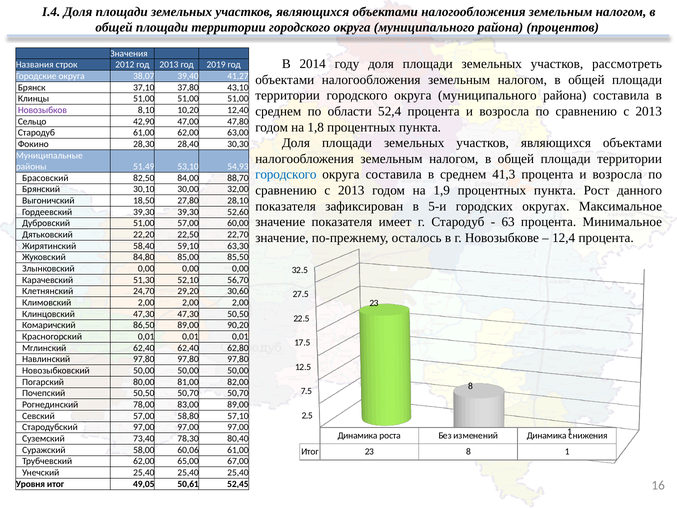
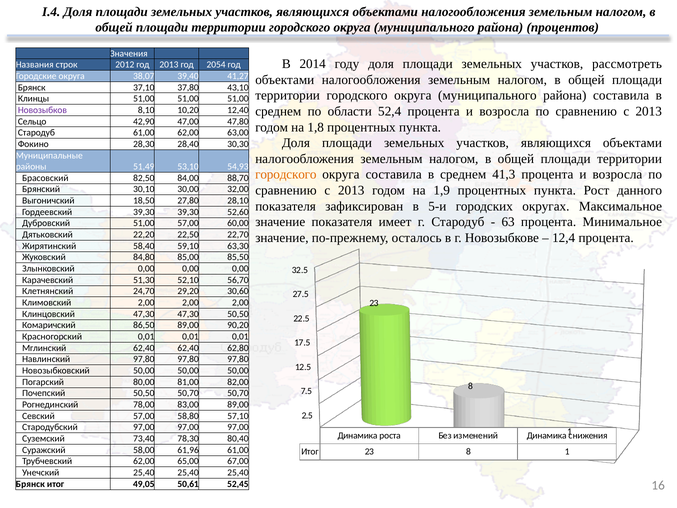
2019: 2019 -> 2054
городского at (286, 175) colour: blue -> orange
60,06: 60,06 -> 61,96
Уровня at (30, 484): Уровня -> Брянск
